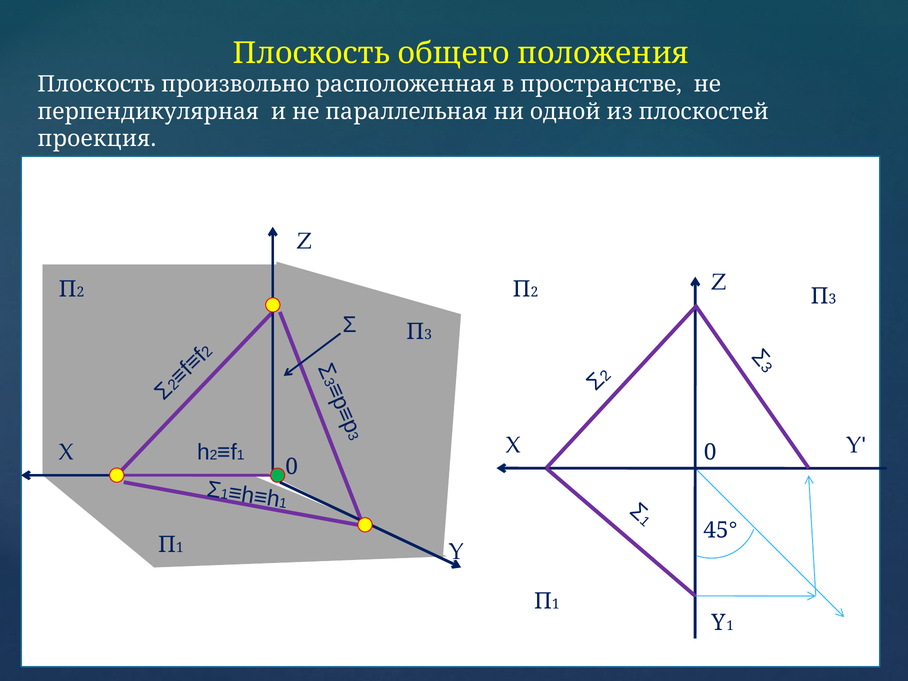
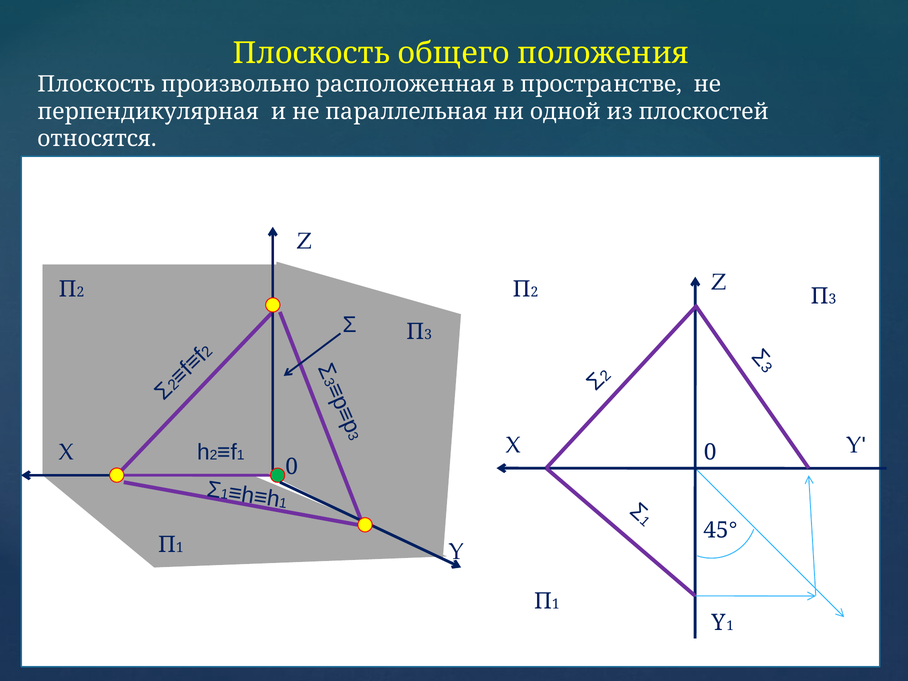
проекция: проекция -> относятся
